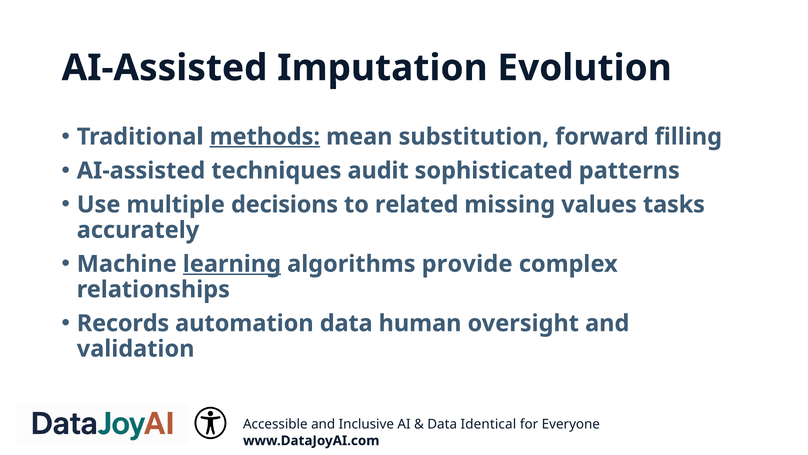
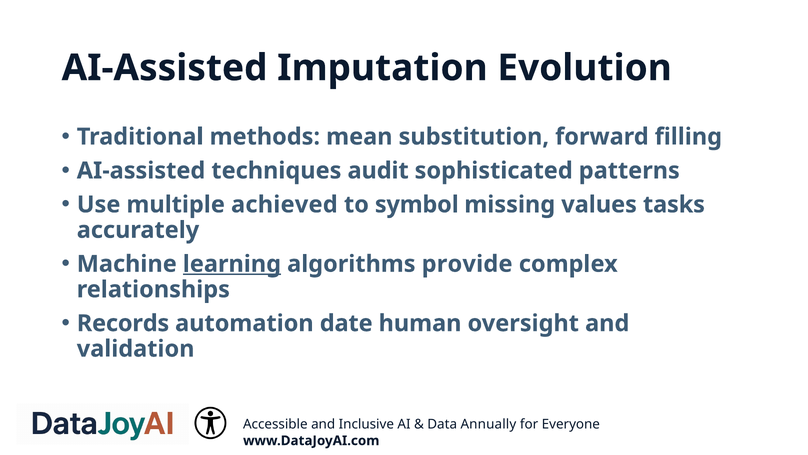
methods underline: present -> none
decisions: decisions -> achieved
related: related -> symbol
automation data: data -> date
Identical: Identical -> Annually
